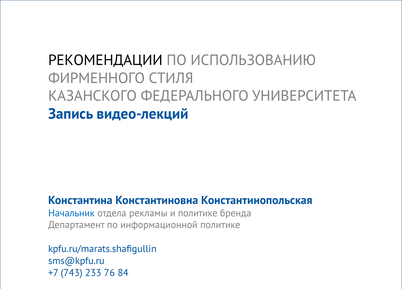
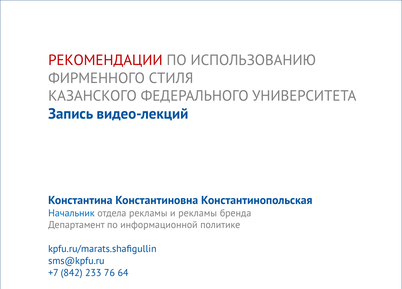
РЕКОМЕНДАЦИИ colour: black -> red
и политике: политике -> рекламы
743: 743 -> 842
84: 84 -> 64
